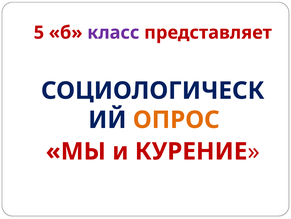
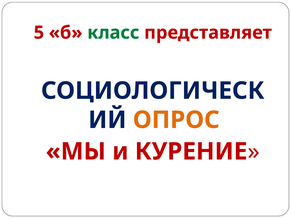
класс colour: purple -> green
